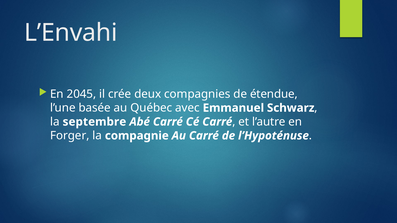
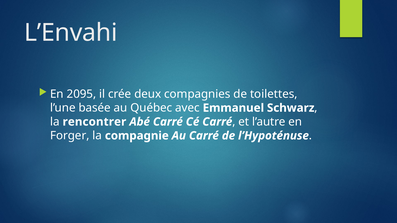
2045: 2045 -> 2095
étendue: étendue -> toilettes
septembre: septembre -> rencontrer
